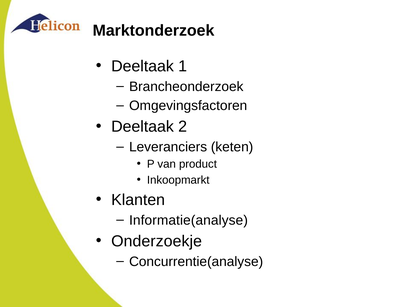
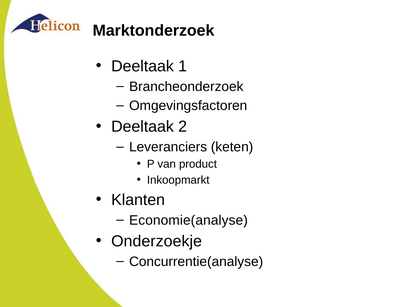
Informatie(analyse: Informatie(analyse -> Economie(analyse
